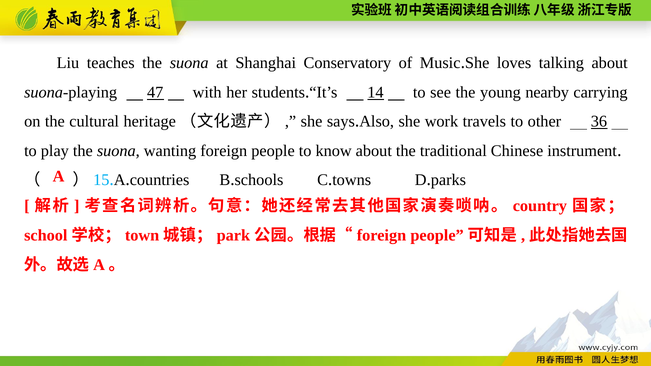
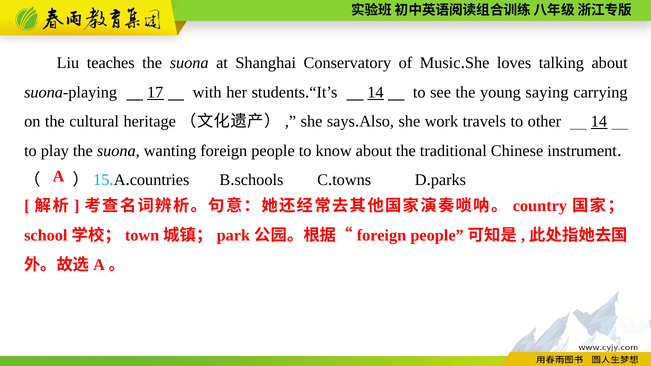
47: 47 -> 17
nearby: nearby -> saying
other 36: 36 -> 14
